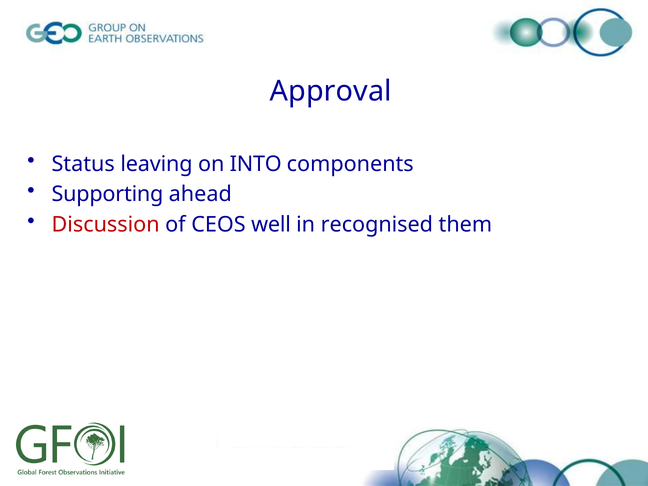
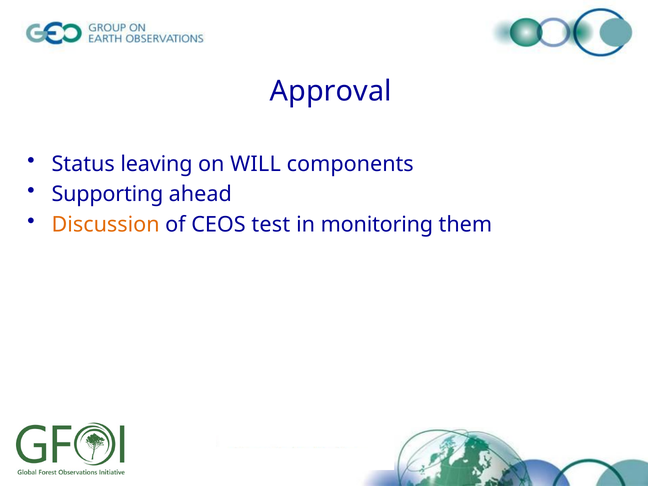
INTO: INTO -> WILL
Discussion colour: red -> orange
well: well -> test
recognised: recognised -> monitoring
